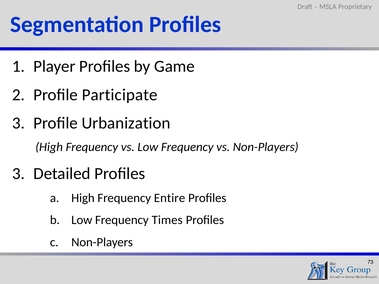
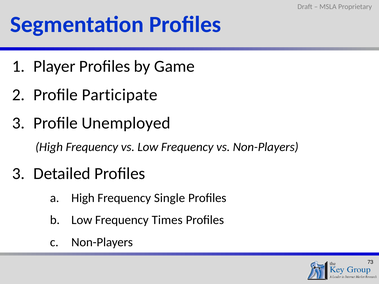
Urbanization: Urbanization -> Unemployed
Entire: Entire -> Single
